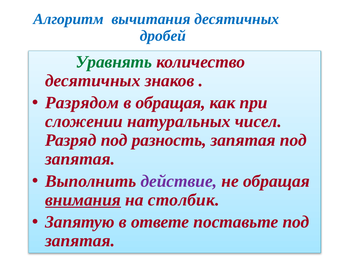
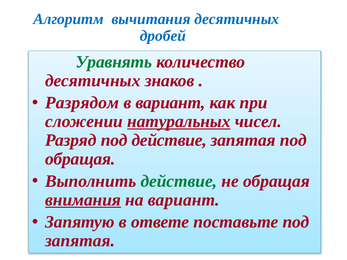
в обращая: обращая -> вариант
натуральных underline: none -> present
под разность: разность -> действие
запятая at (80, 159): запятая -> обращая
действие at (179, 181) colour: purple -> green
на столбик: столбик -> вариант
